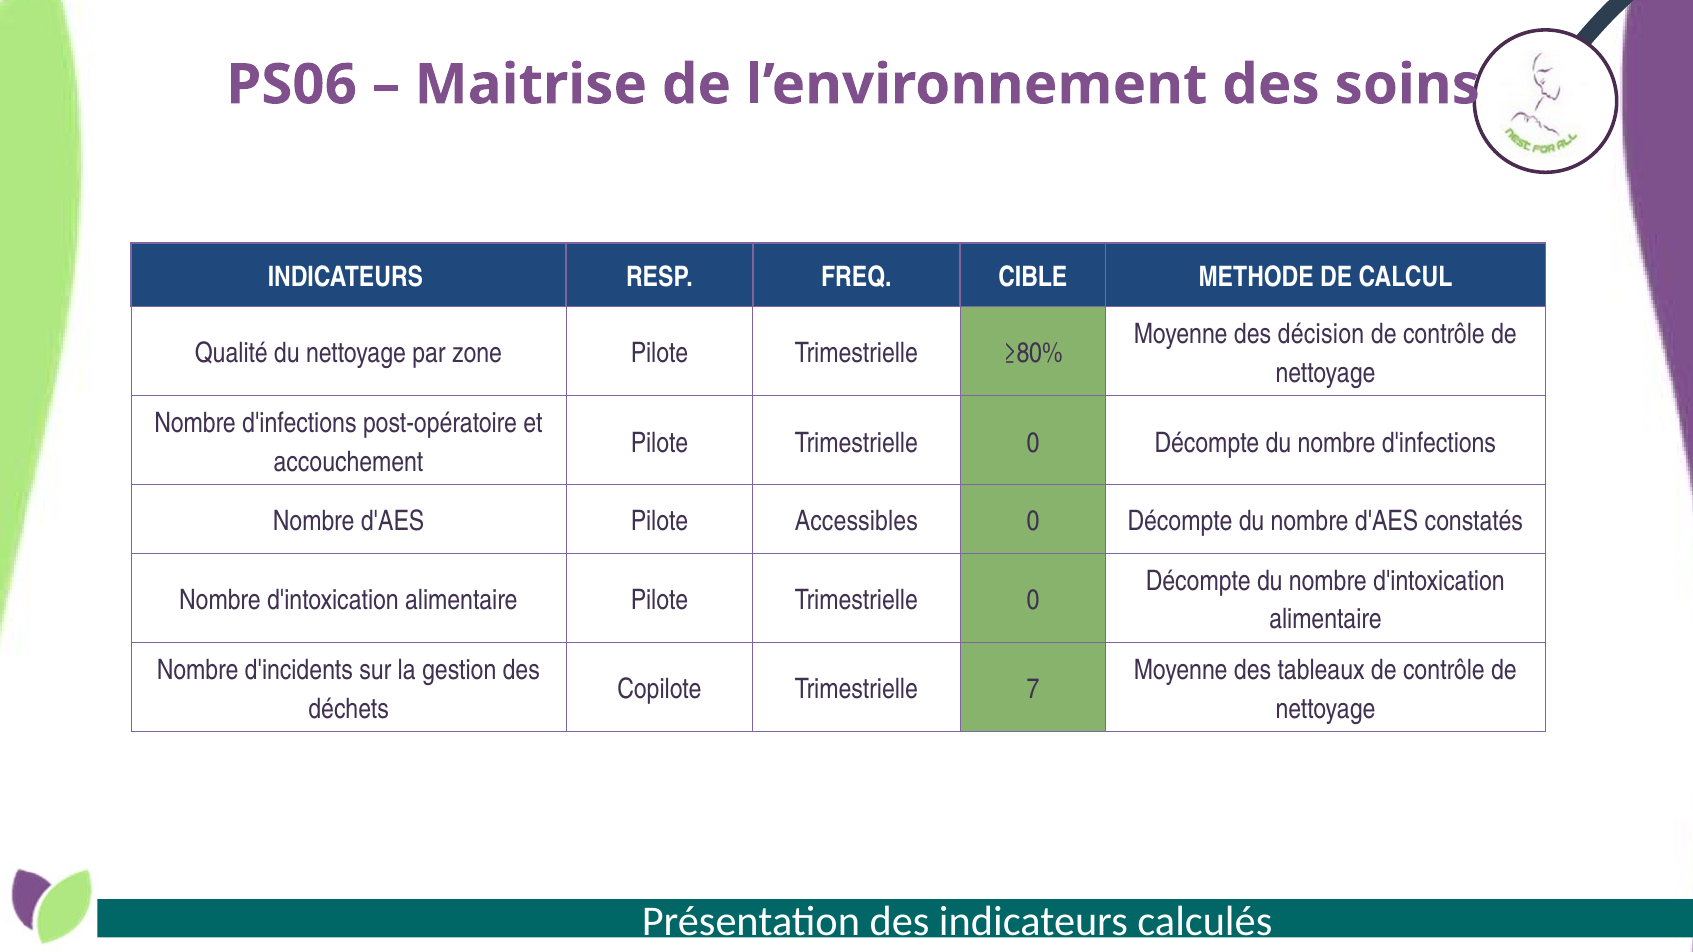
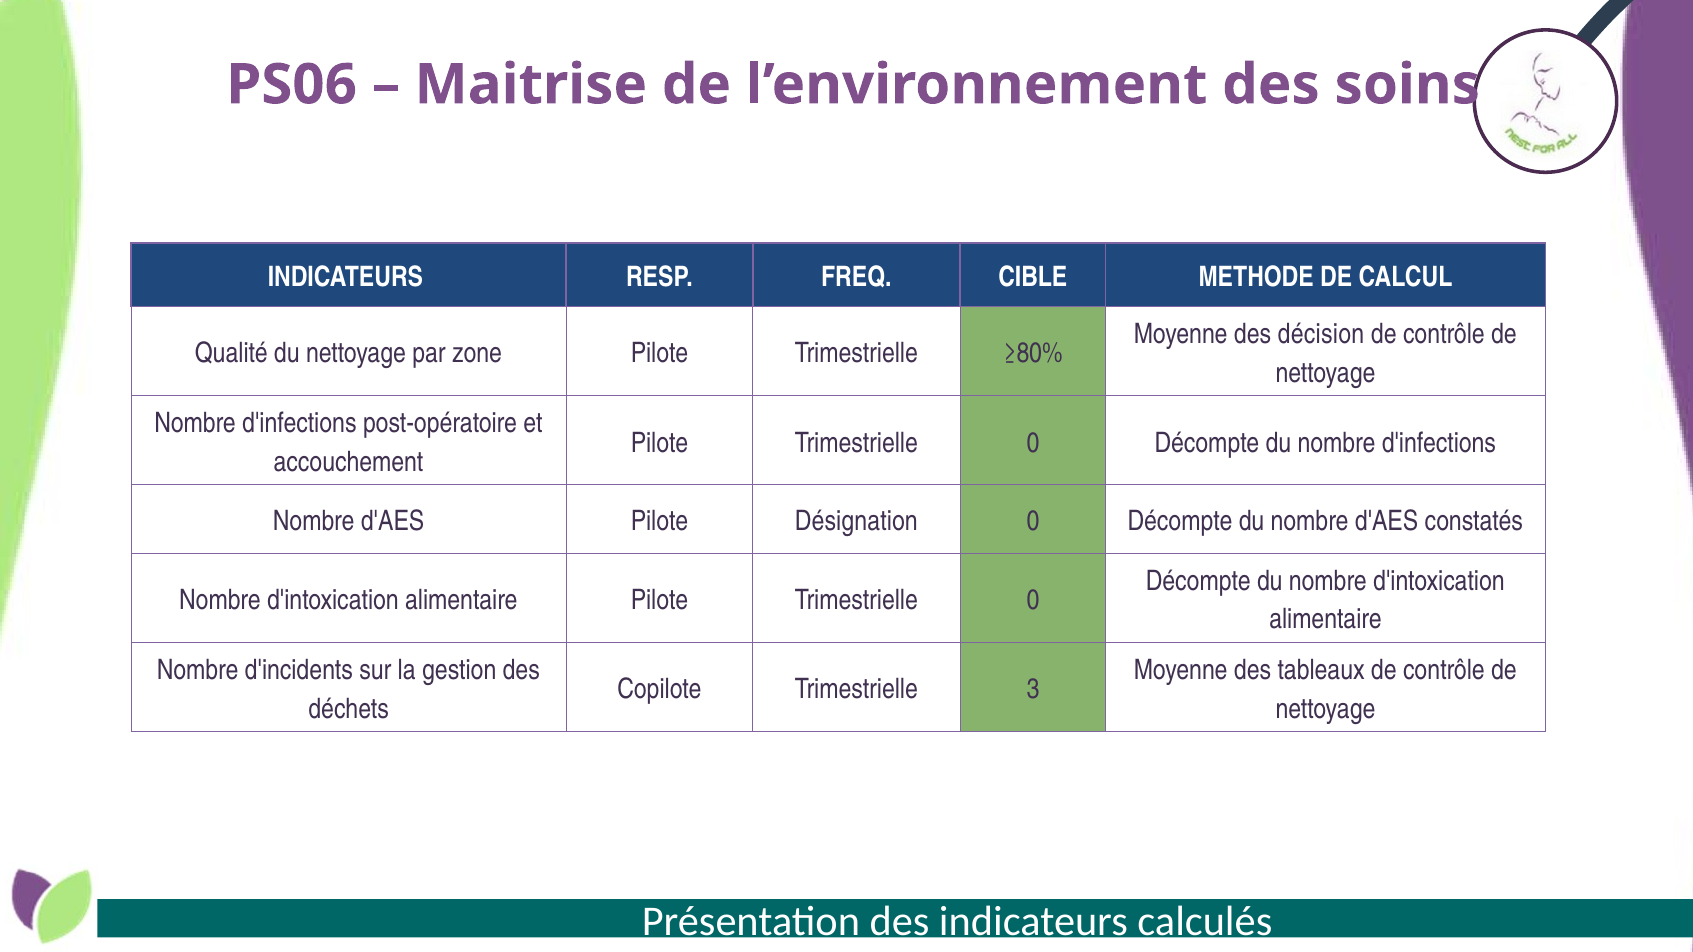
Accessibles: Accessibles -> Désignation
7: 7 -> 3
